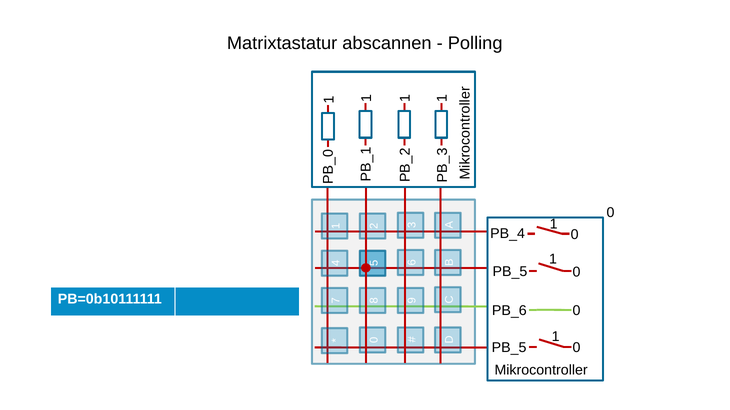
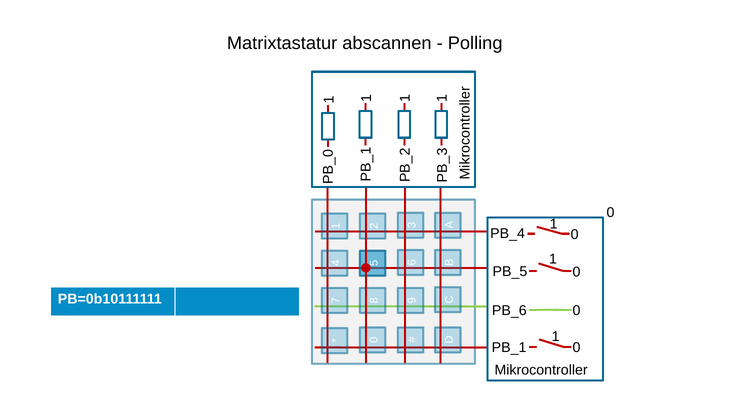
PB_5 at (509, 348): PB_5 -> PB_1
